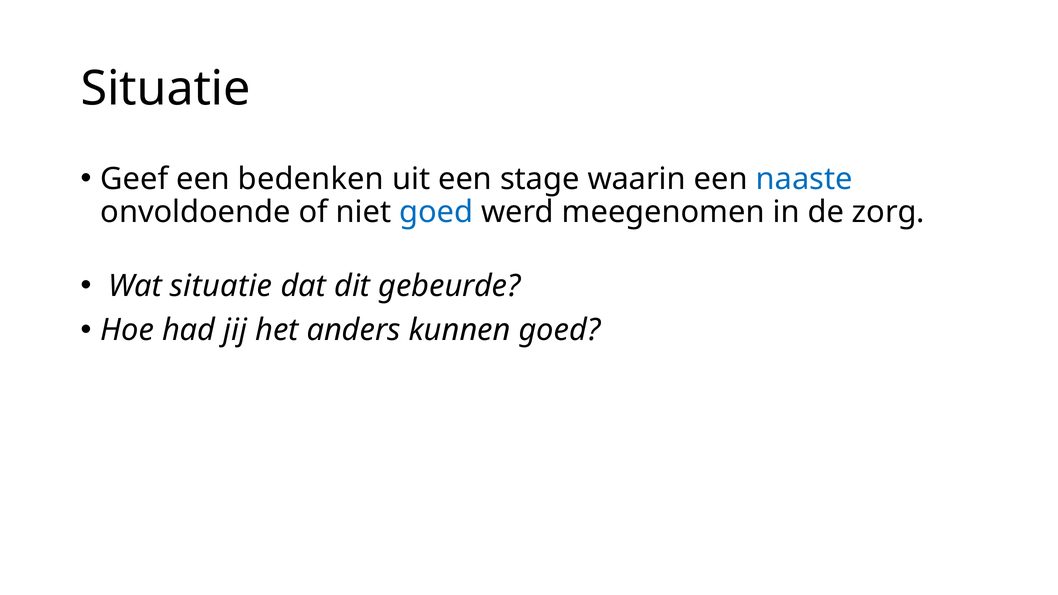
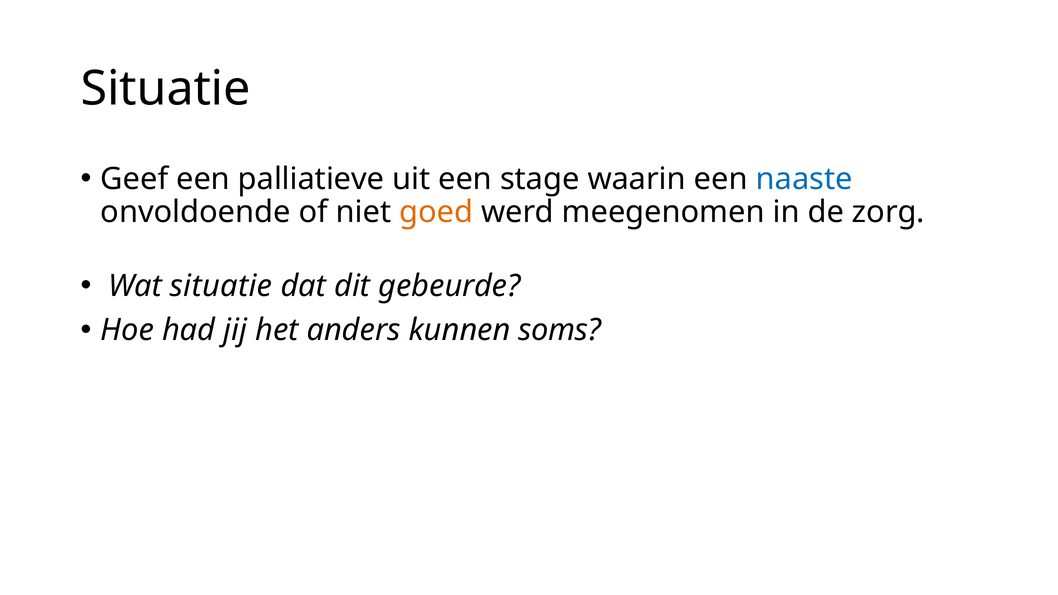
bedenken: bedenken -> palliatieve
goed at (436, 212) colour: blue -> orange
kunnen goed: goed -> soms
